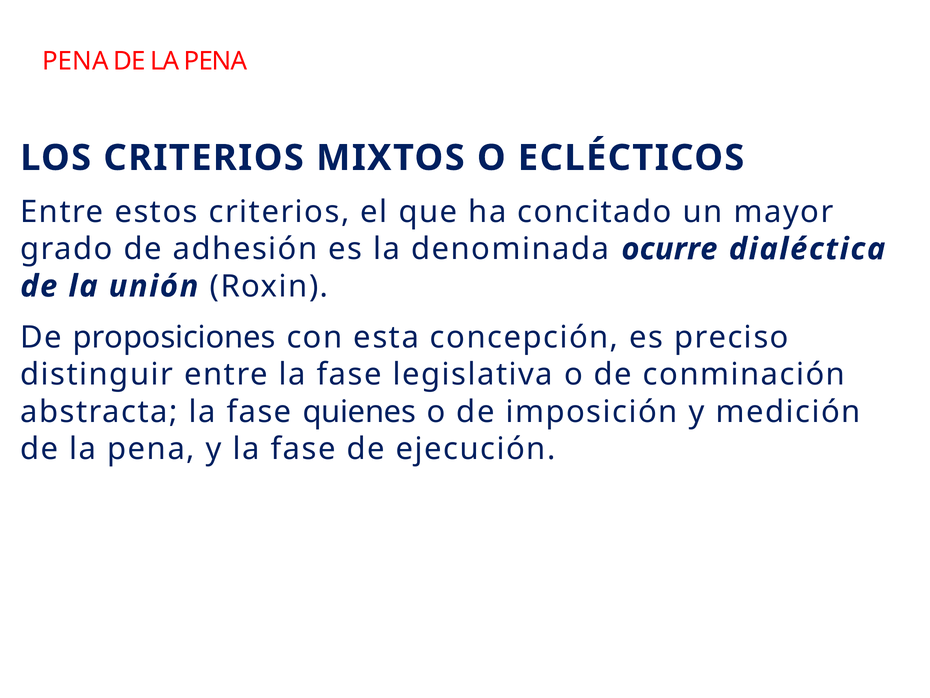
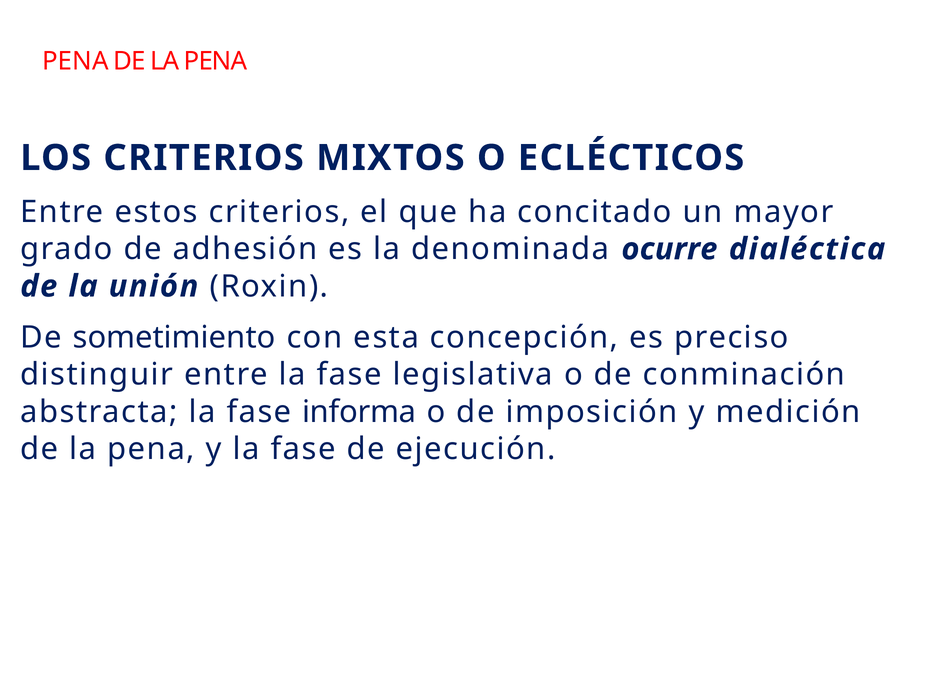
proposiciones: proposiciones -> sometimiento
quienes: quienes -> informa
